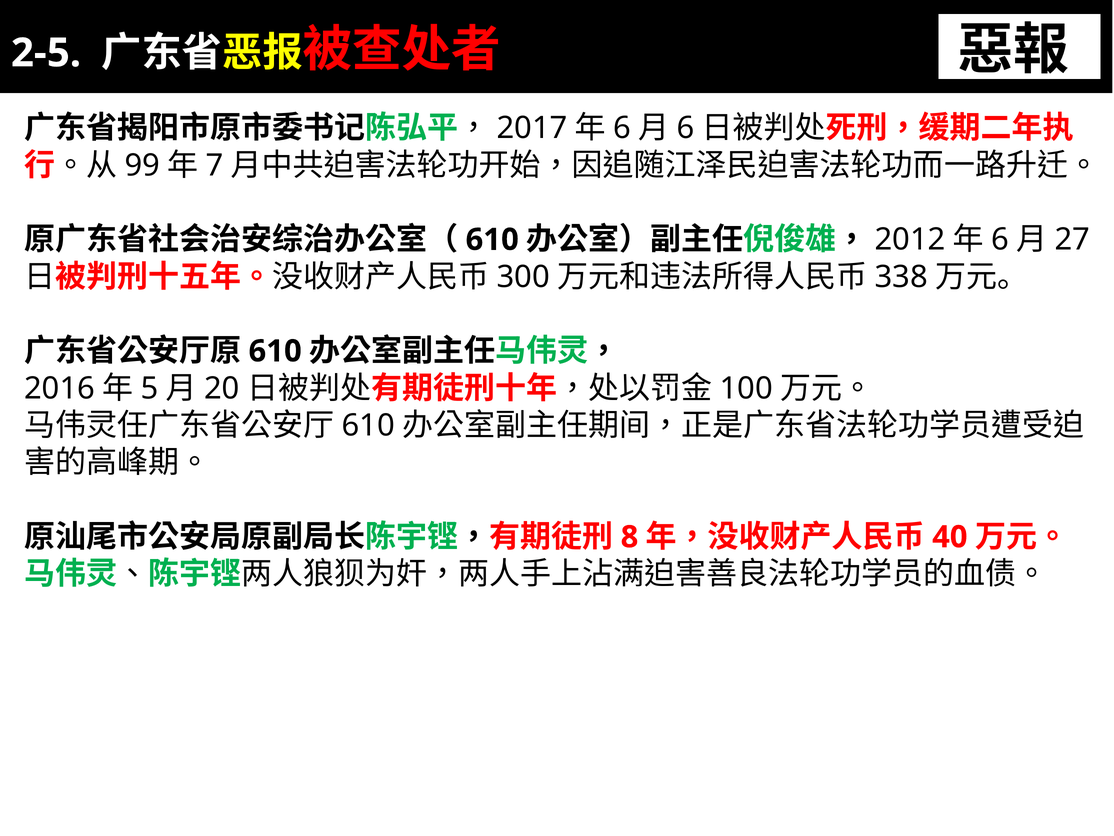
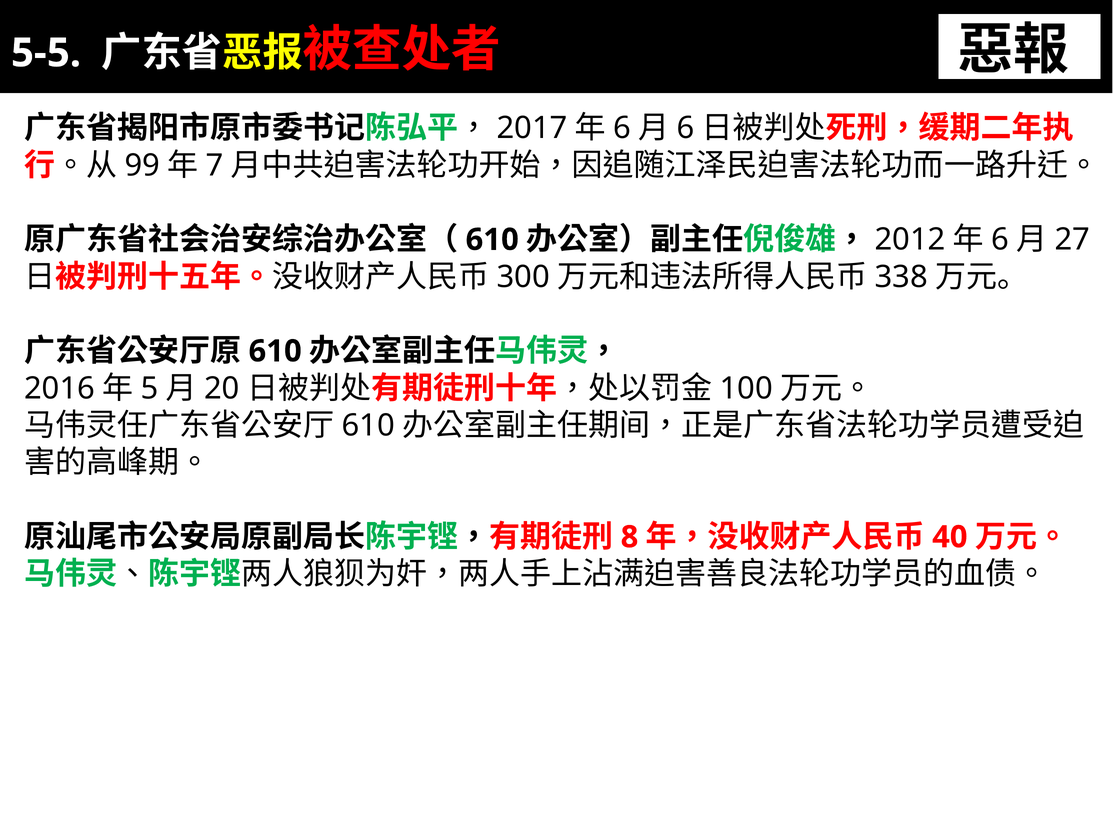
2-5: 2-5 -> 5-5
